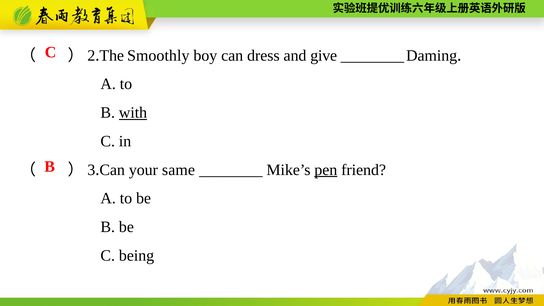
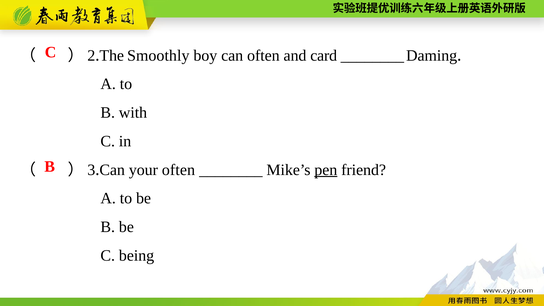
can dress: dress -> often
give: give -> card
with underline: present -> none
your same: same -> often
